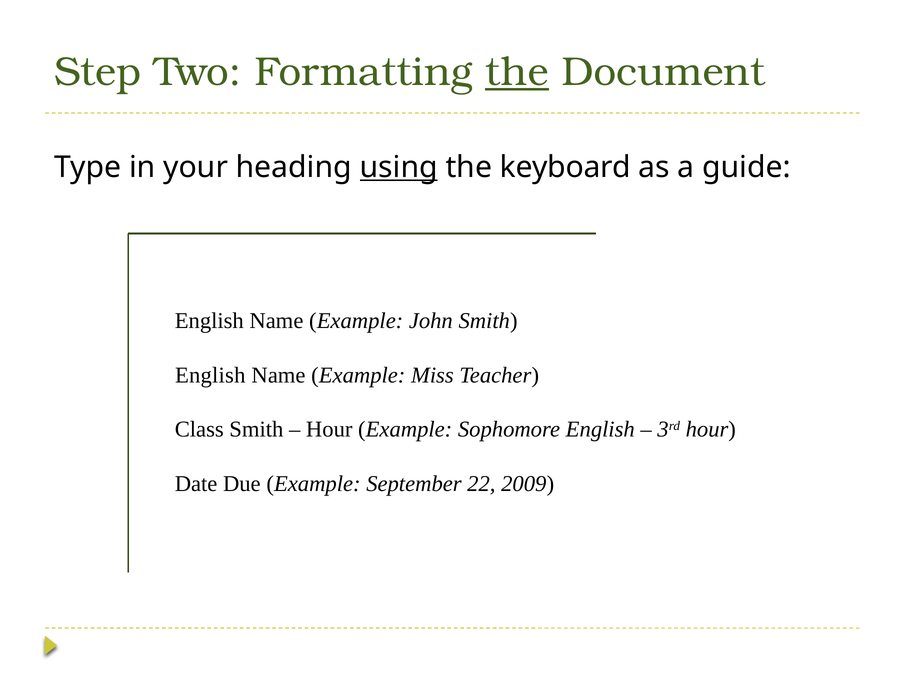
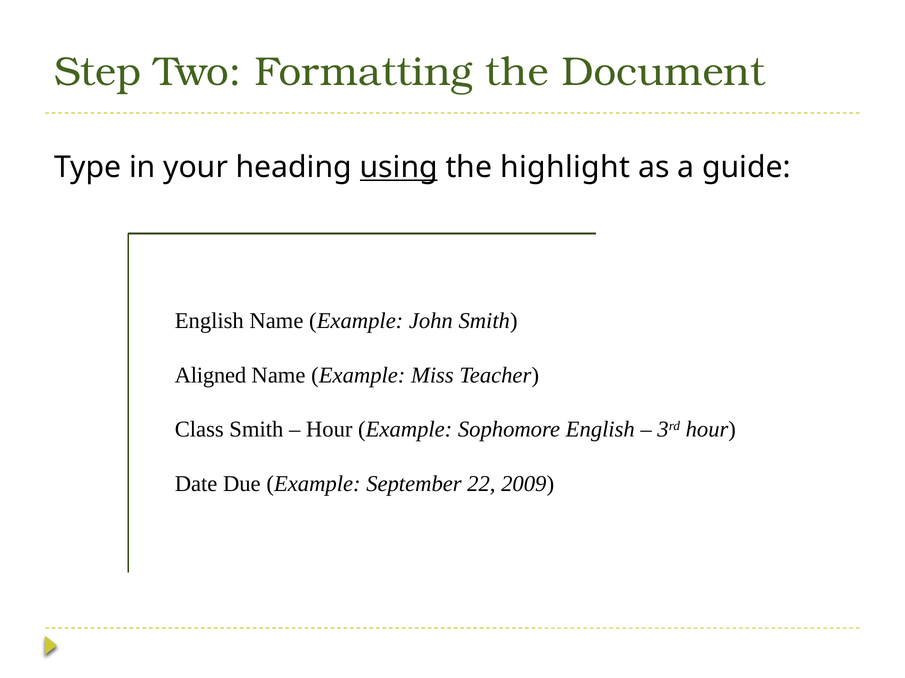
the at (517, 72) underline: present -> none
keyboard: keyboard -> highlight
English at (210, 376): English -> Aligned
